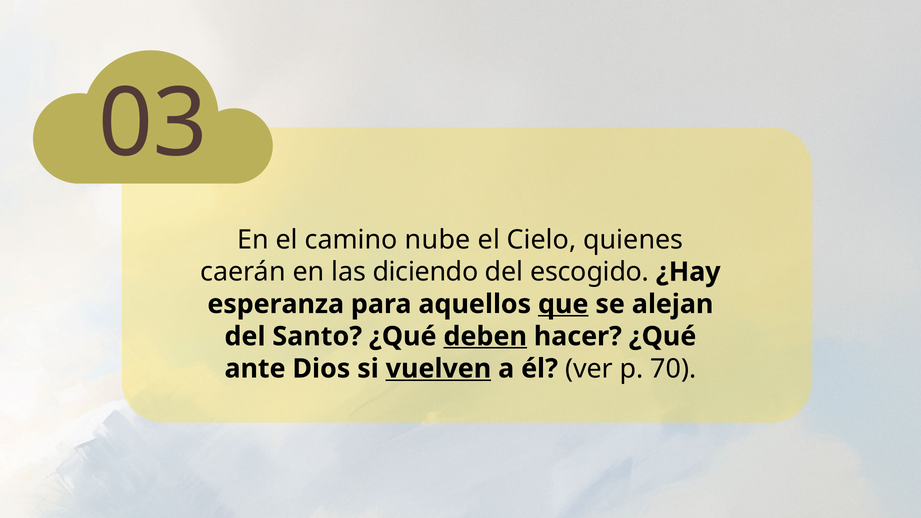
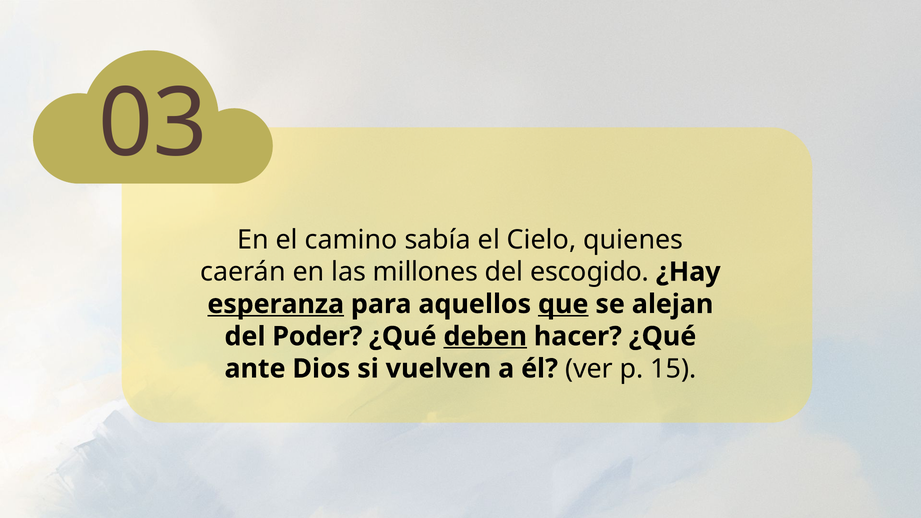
nube: nube -> sabía
diciendo: diciendo -> millones
esperanza underline: none -> present
Santo: Santo -> Poder
vuelven underline: present -> none
70: 70 -> 15
